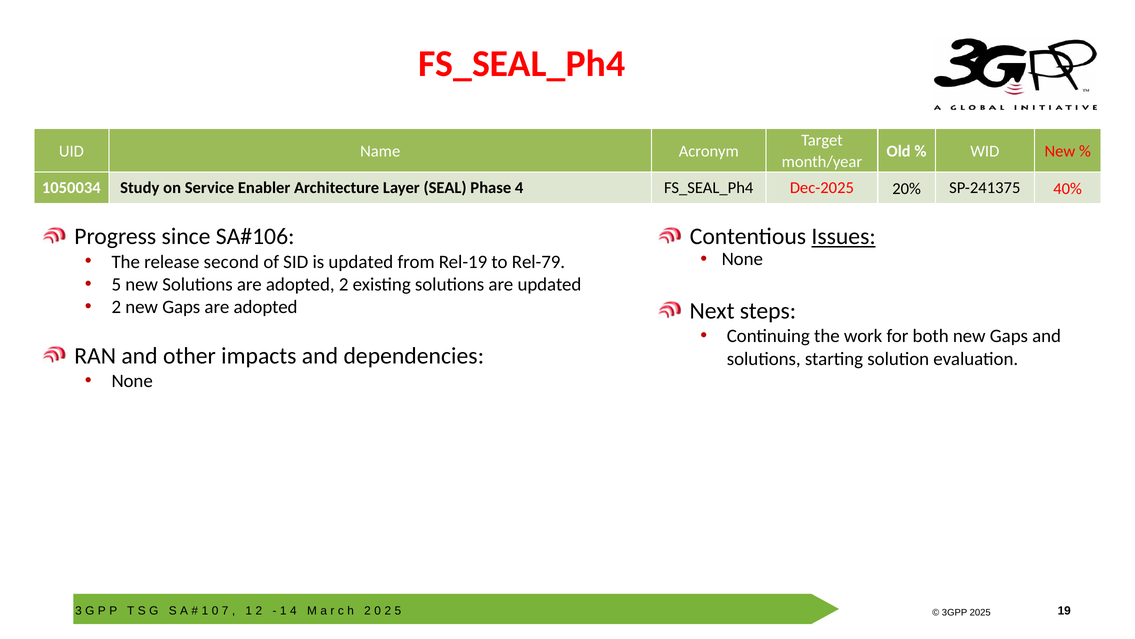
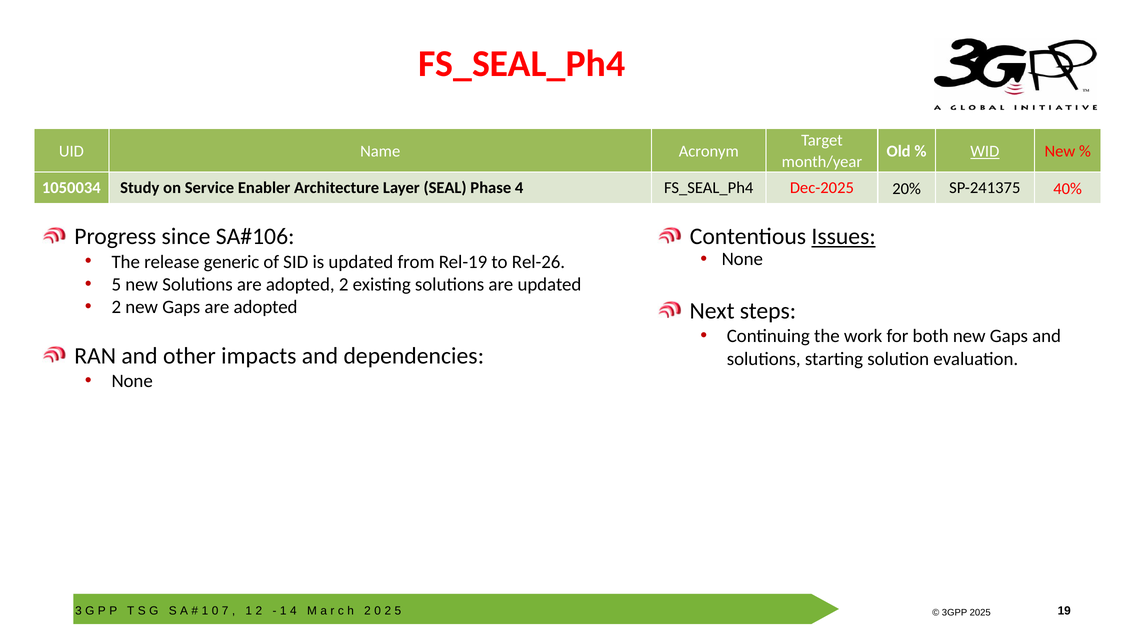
WID underline: none -> present
second: second -> generic
Rel-79: Rel-79 -> Rel-26
